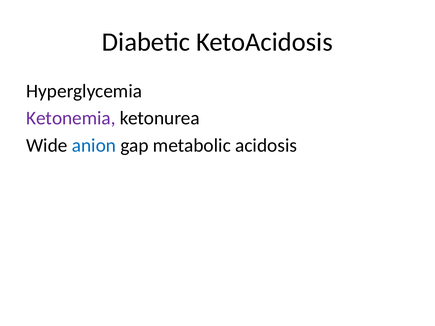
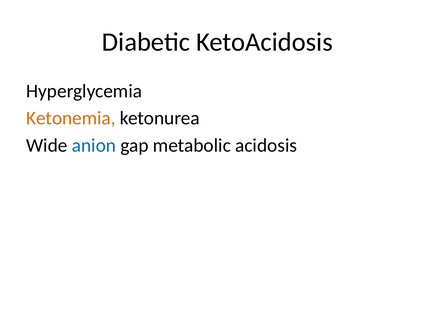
Ketonemia colour: purple -> orange
